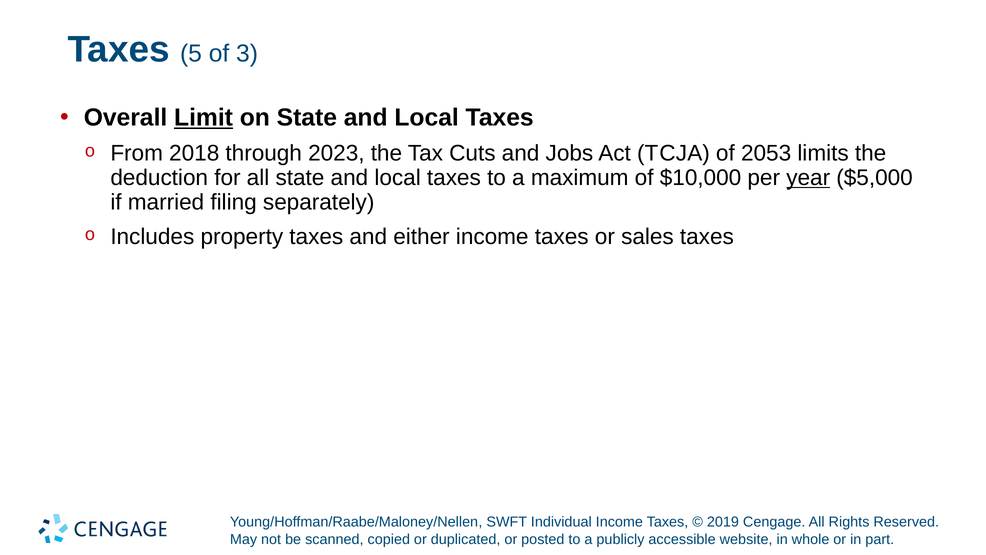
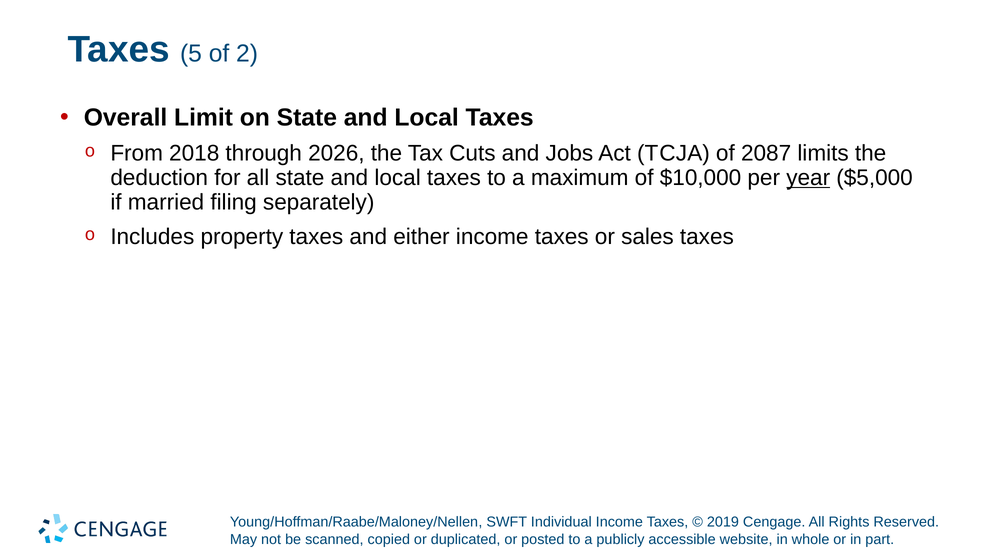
3: 3 -> 2
Limit underline: present -> none
2023: 2023 -> 2026
2053: 2053 -> 2087
